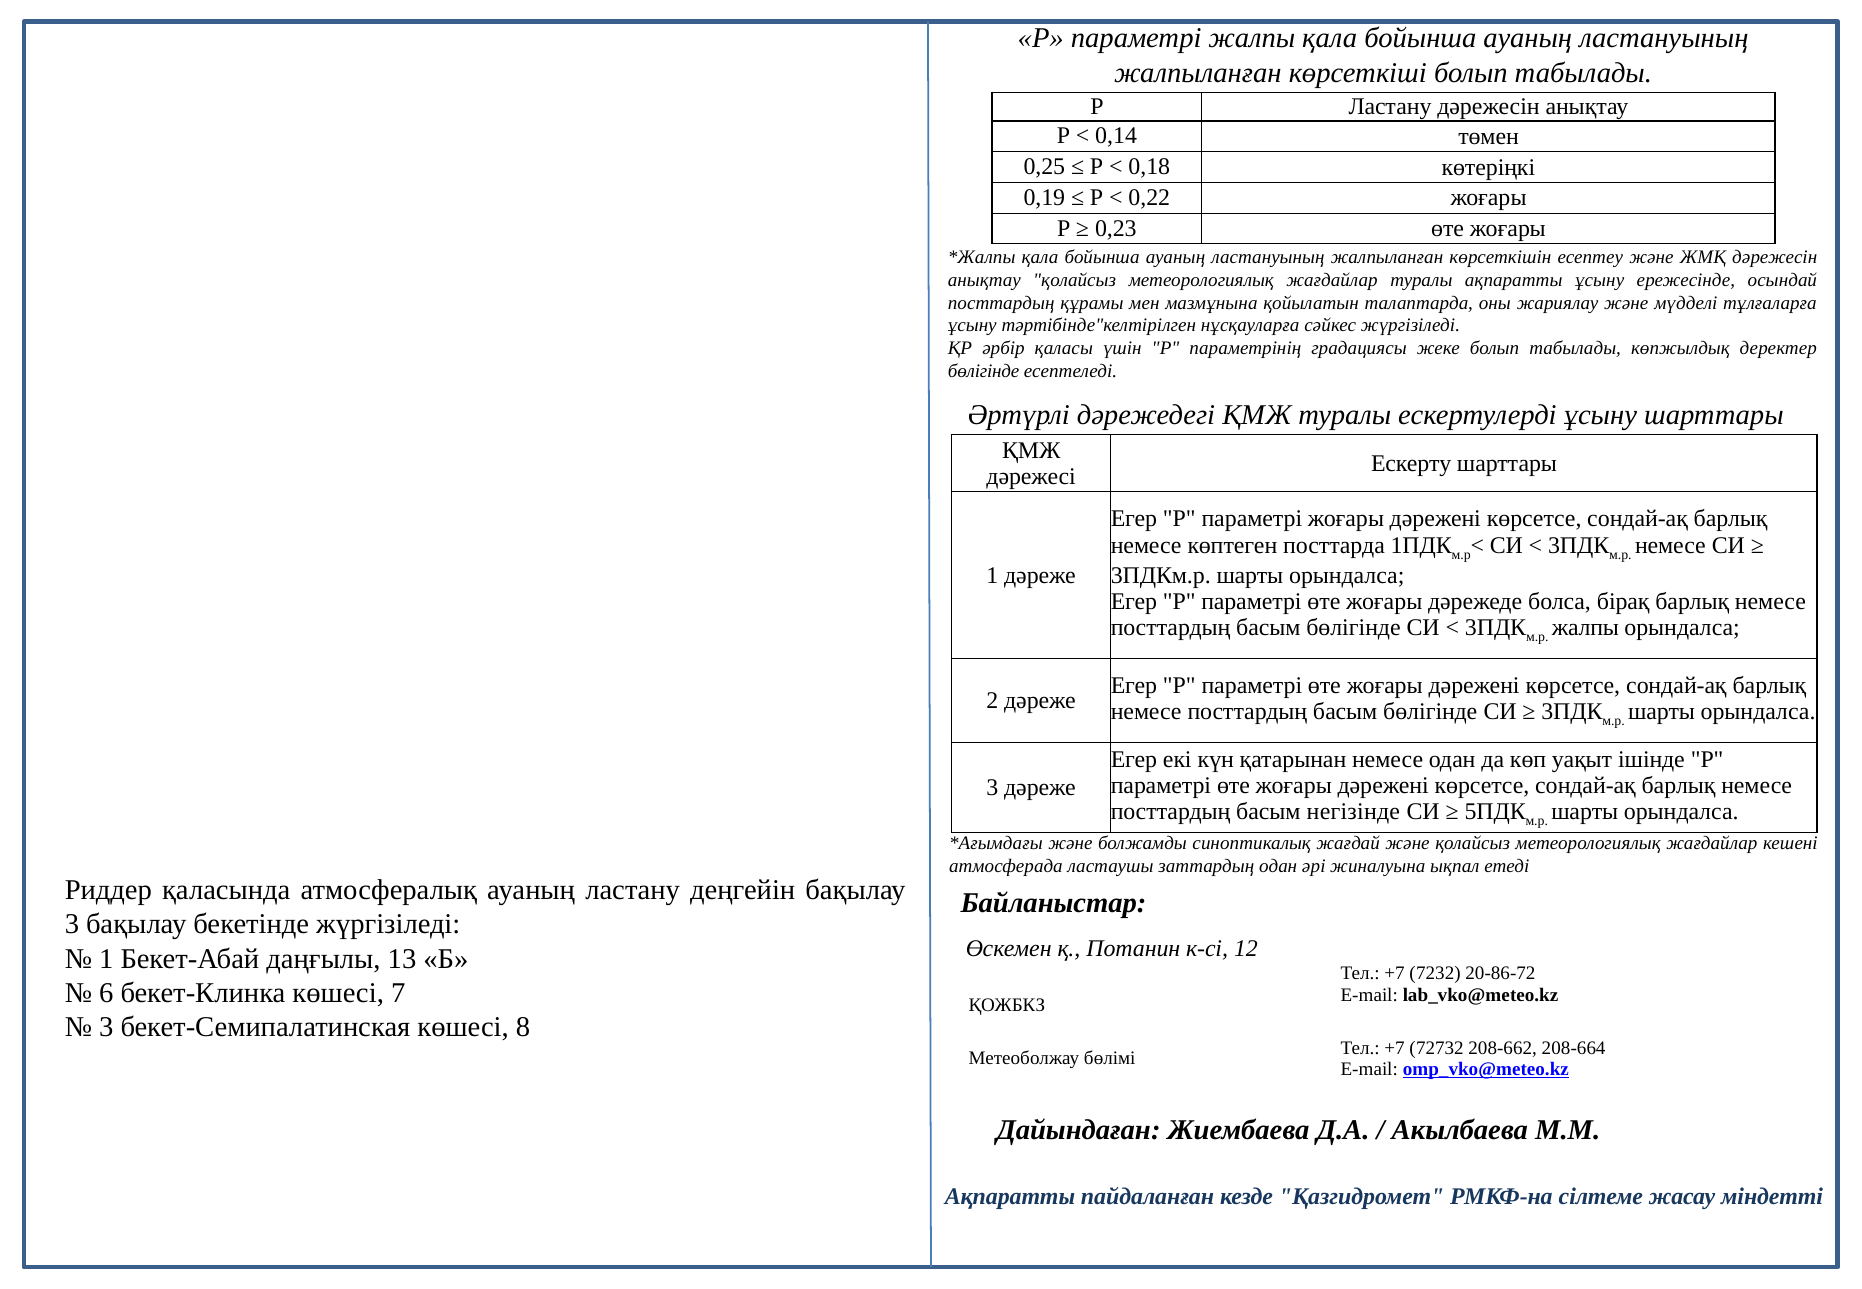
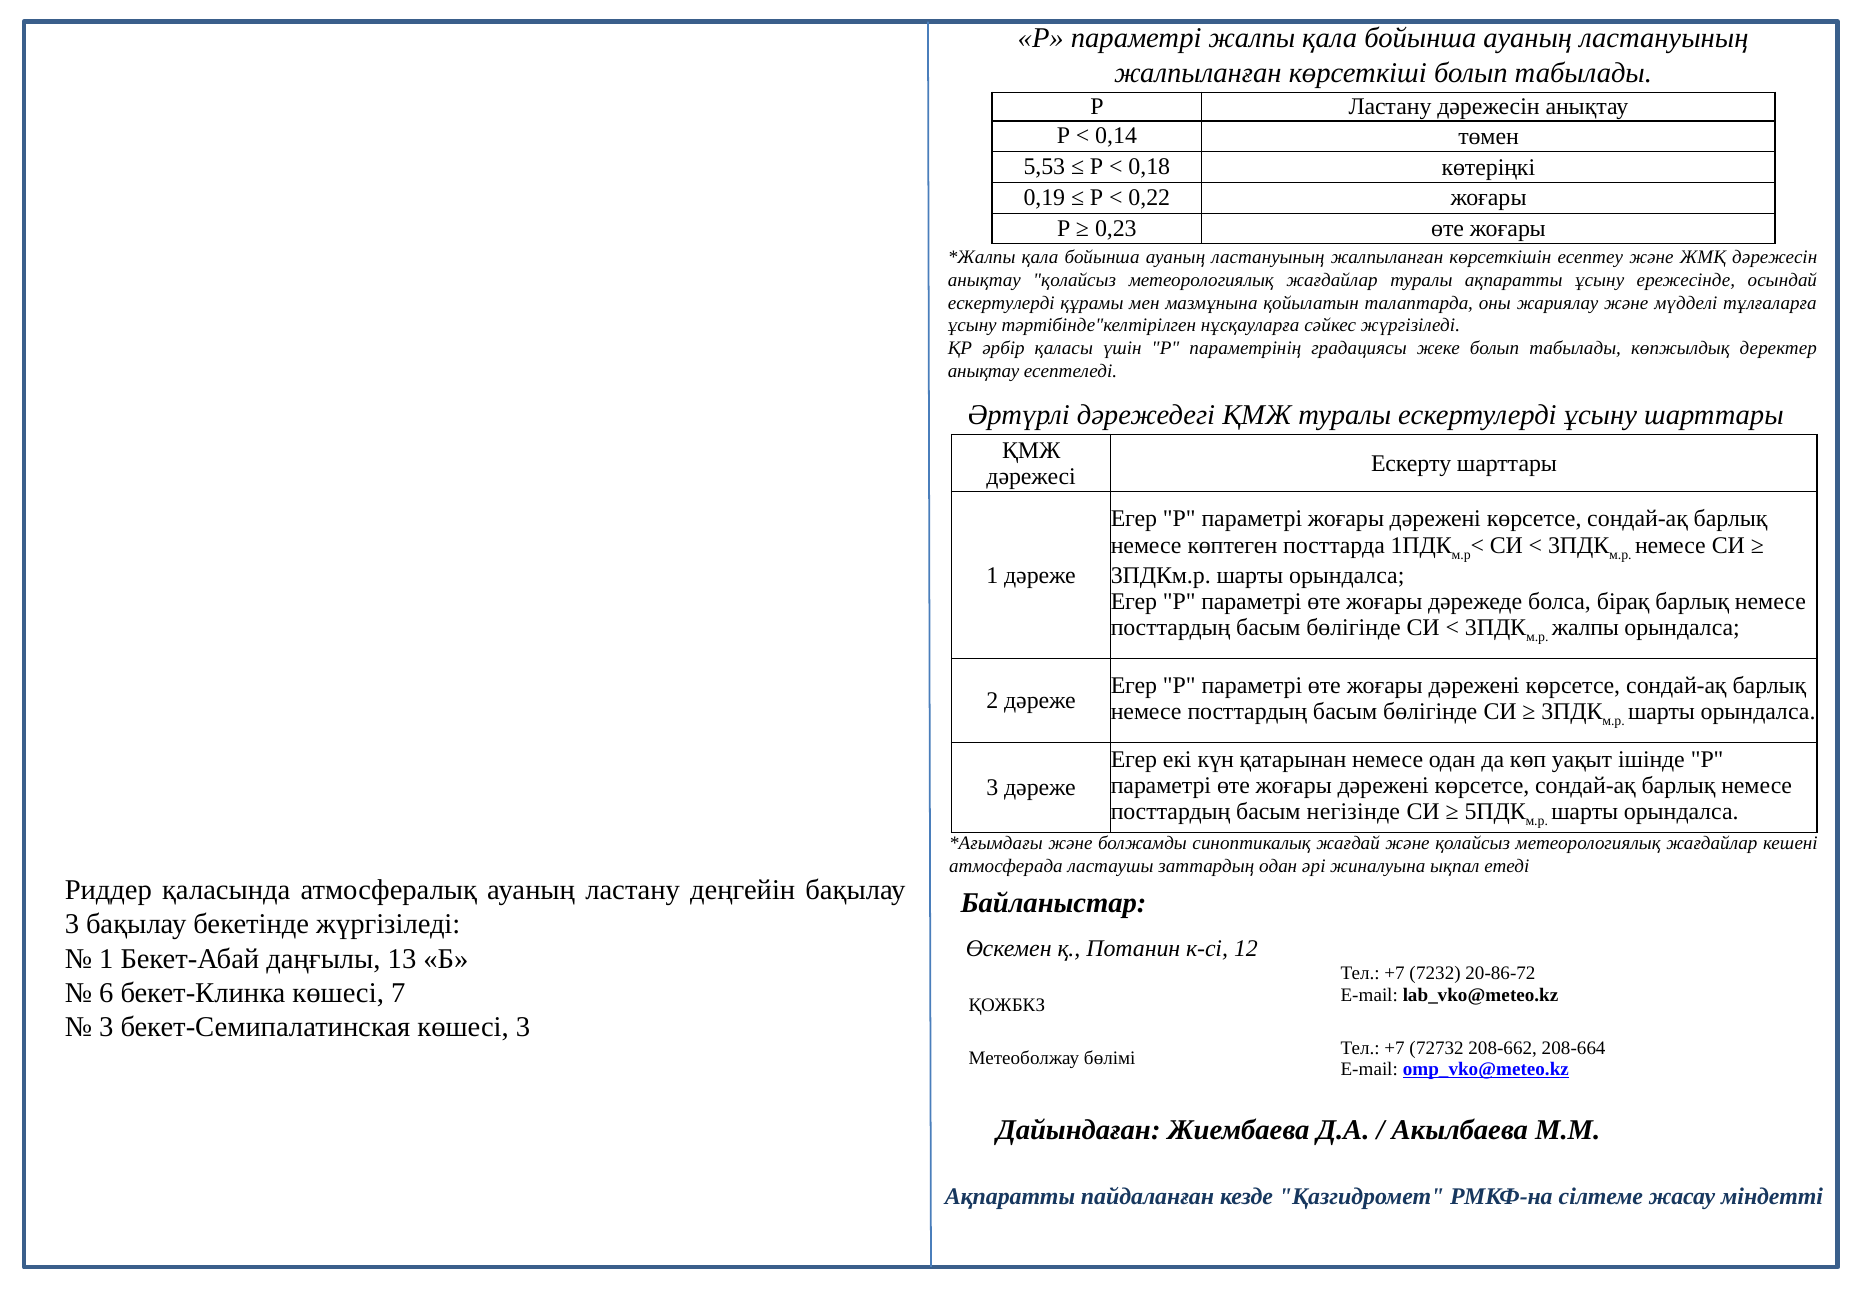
0,25: 0,25 -> 5,53
посттардың at (1001, 303): посттардың -> ескертулерді
бөлігінде at (984, 371): бөлігінде -> анықтау
көшесі 8: 8 -> 3
